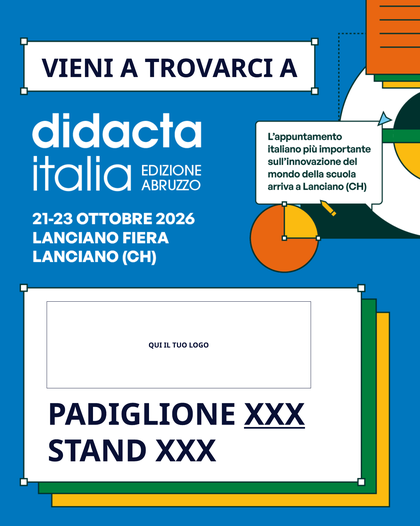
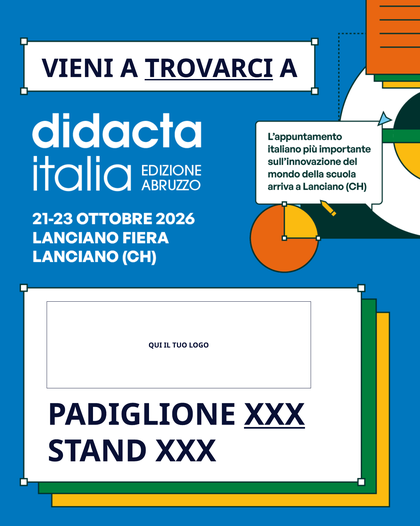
TROVARCI underline: none -> present
